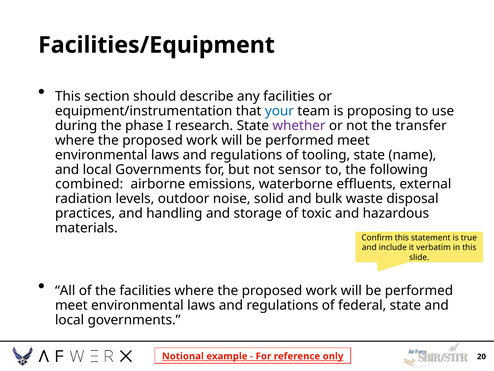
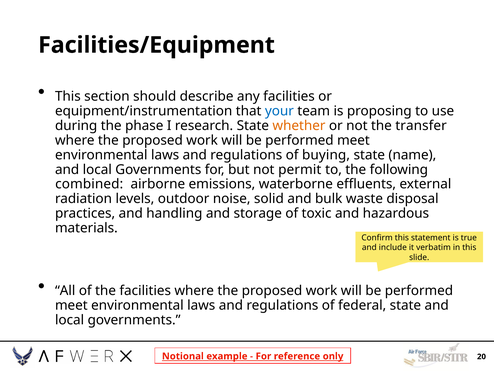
whether colour: purple -> orange
tooling: tooling -> buying
sensor: sensor -> permit
